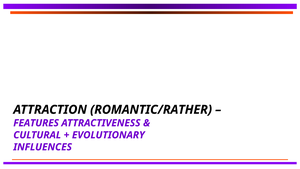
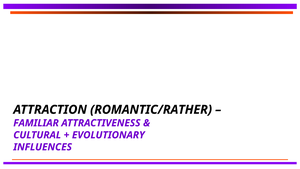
FEATURES: FEATURES -> FAMILIAR
